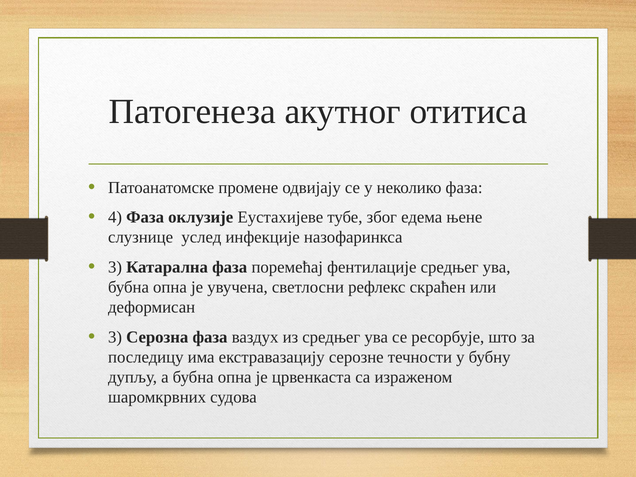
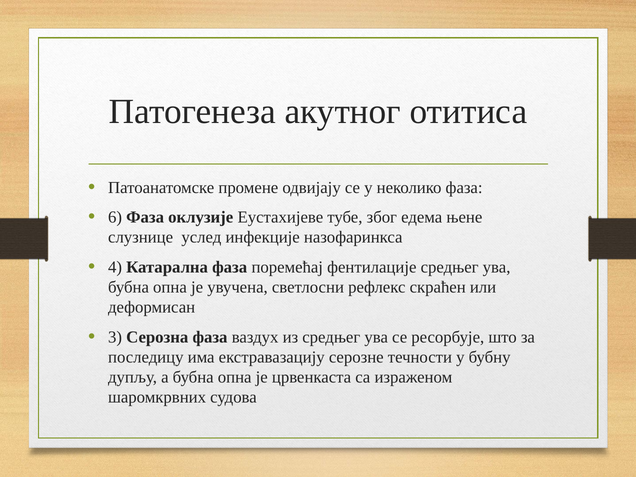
4: 4 -> 6
3 at (115, 267): 3 -> 4
